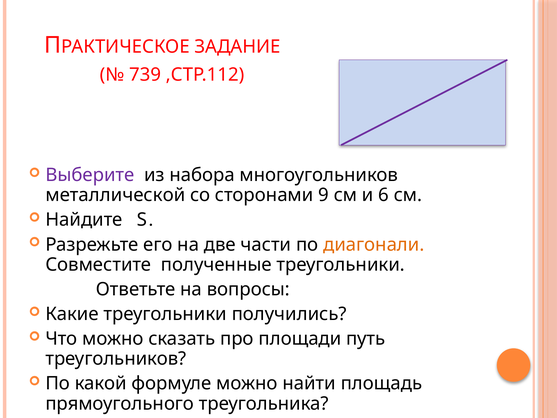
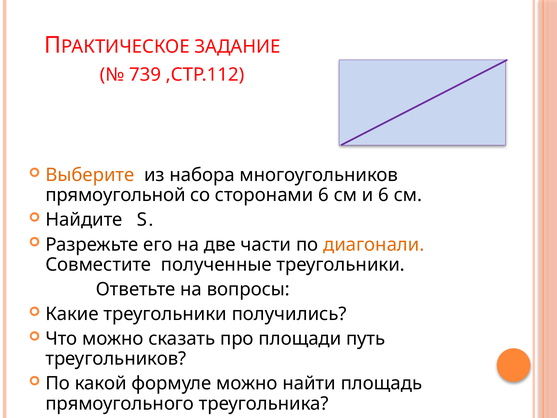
Выберите colour: purple -> orange
металлической: металлической -> прямоугольной
сторонами 9: 9 -> 6
